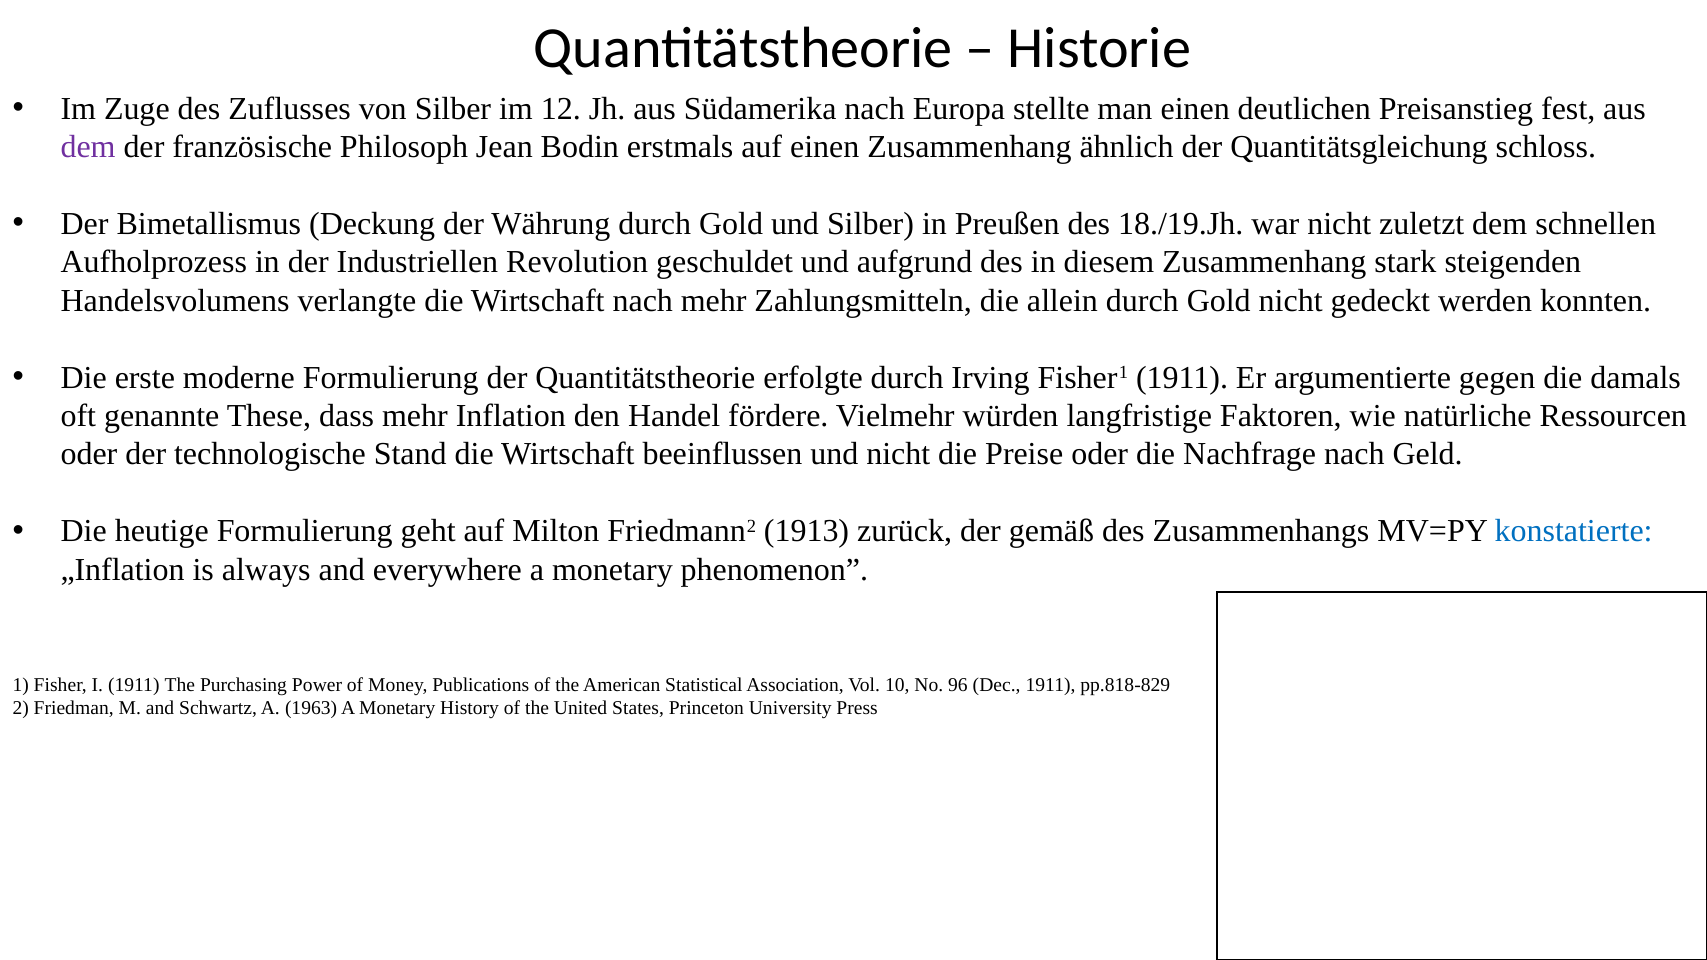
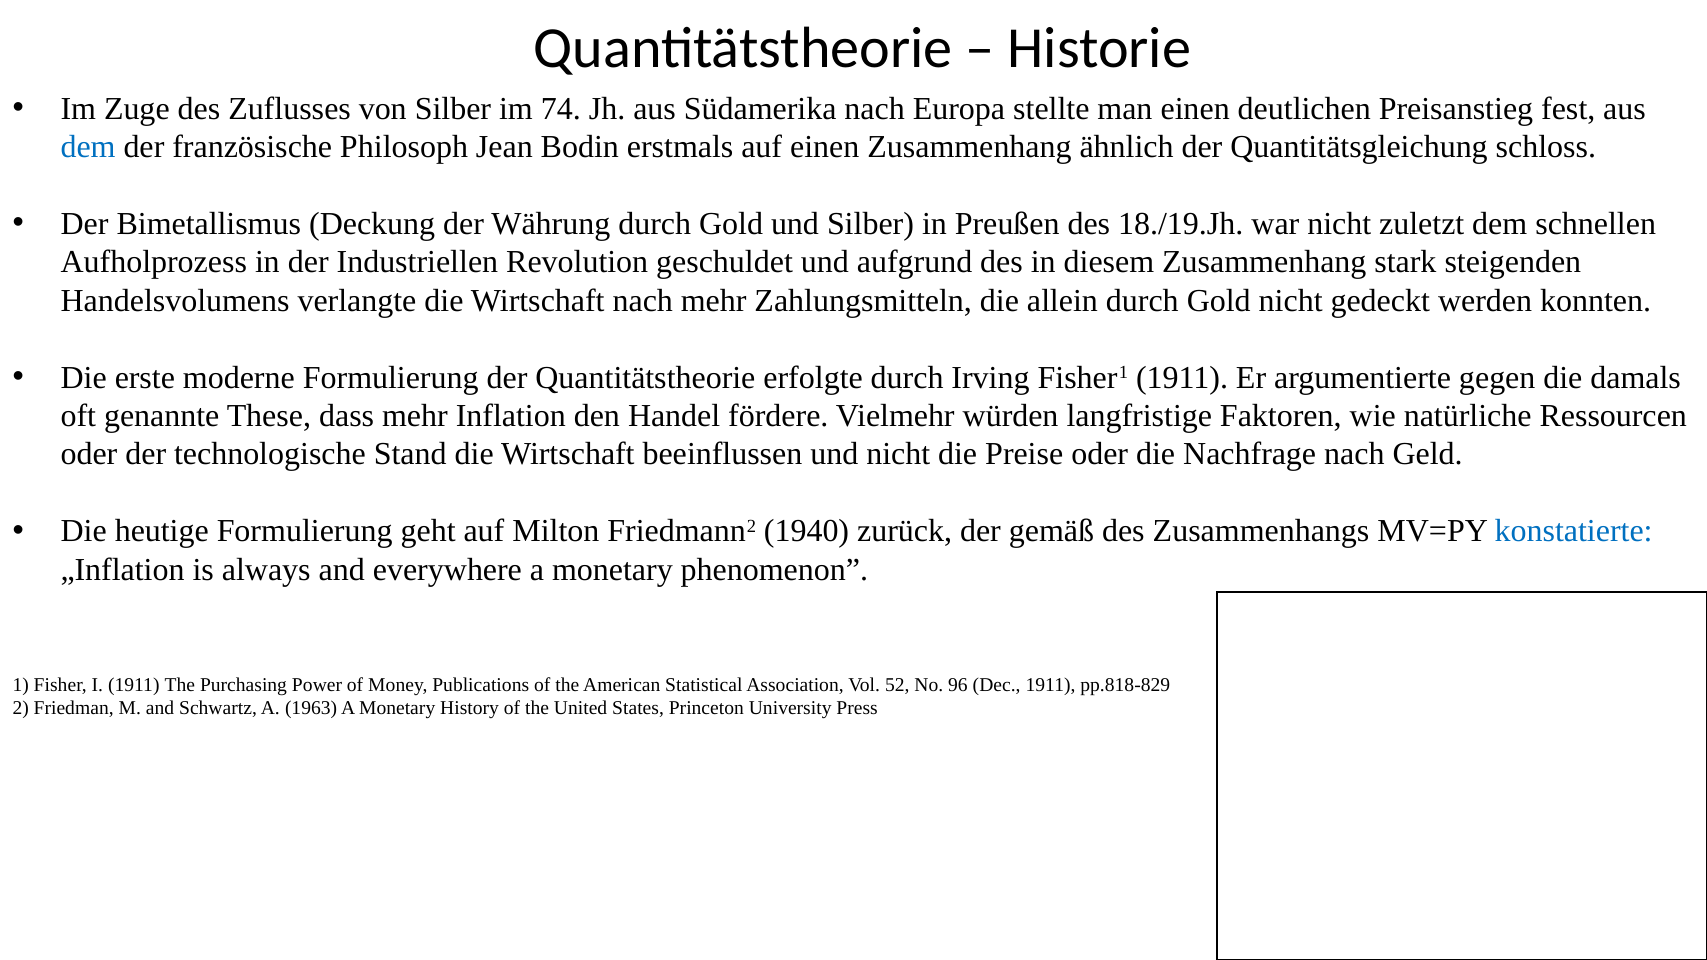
12: 12 -> 74
dem at (88, 147) colour: purple -> blue
1913: 1913 -> 1940
10: 10 -> 52
